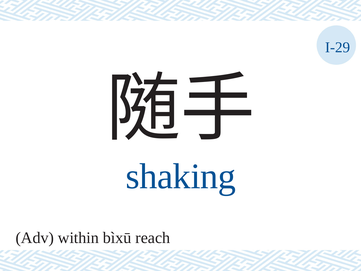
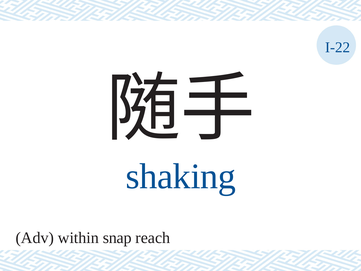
I-29: I-29 -> I-22
bìxū: bìxū -> snap
